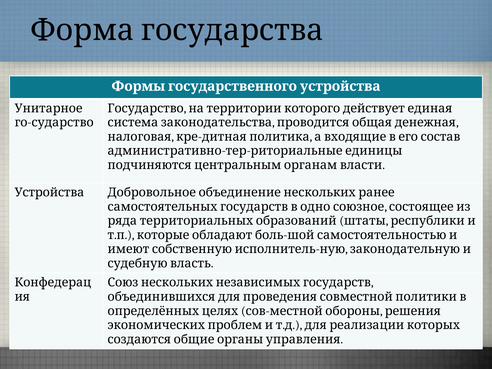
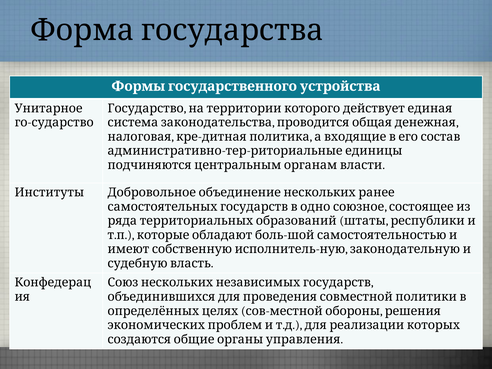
Устройства: Устройства -> Институты
